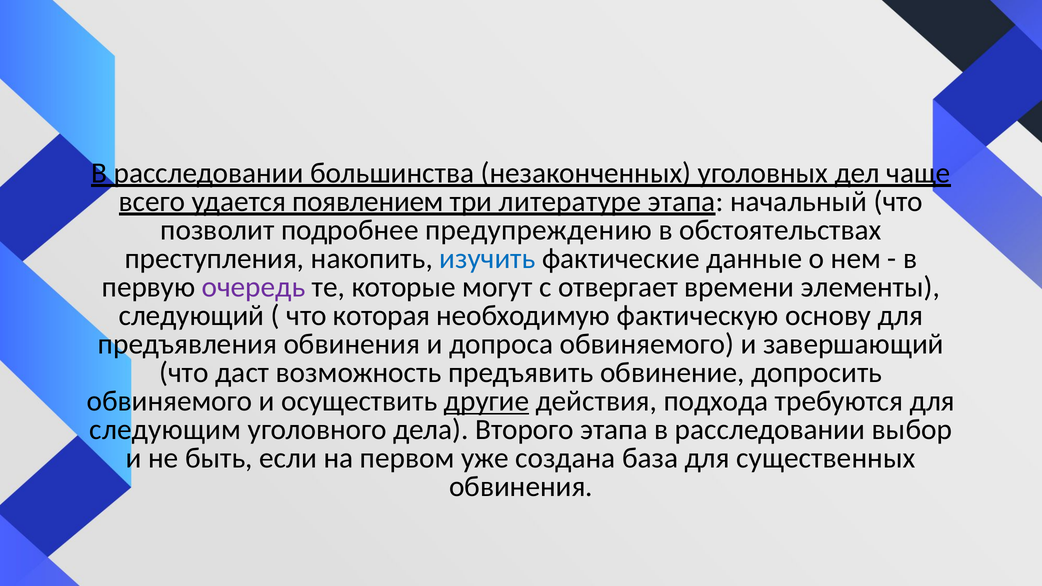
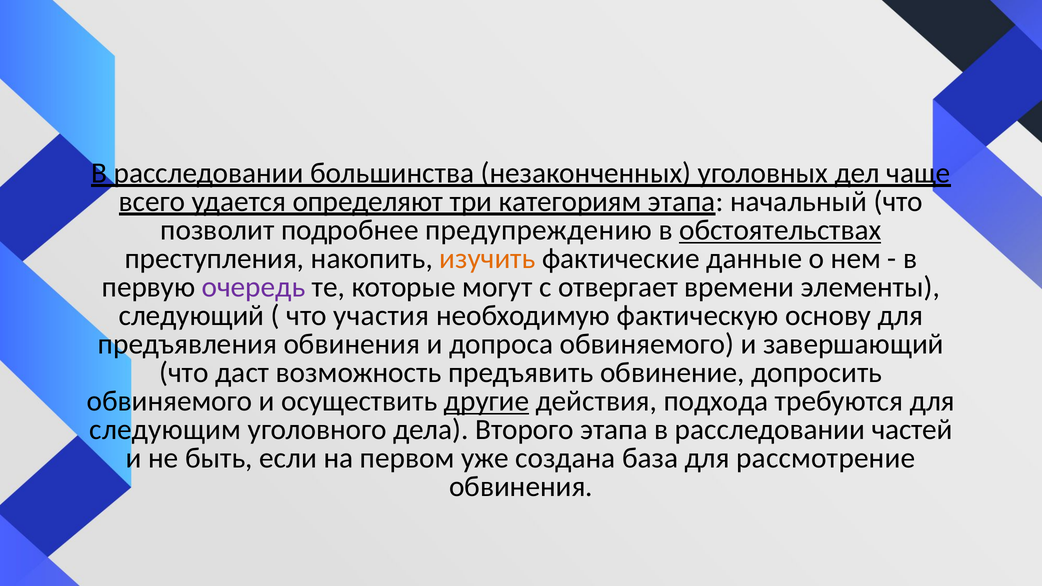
появлением: появлением -> определяют
литературе: литературе -> категориям
обстоятельствах underline: none -> present
изучить colour: blue -> orange
которая: которая -> участия
выбор: выбор -> частей
существенных: существенных -> рассмотрение
